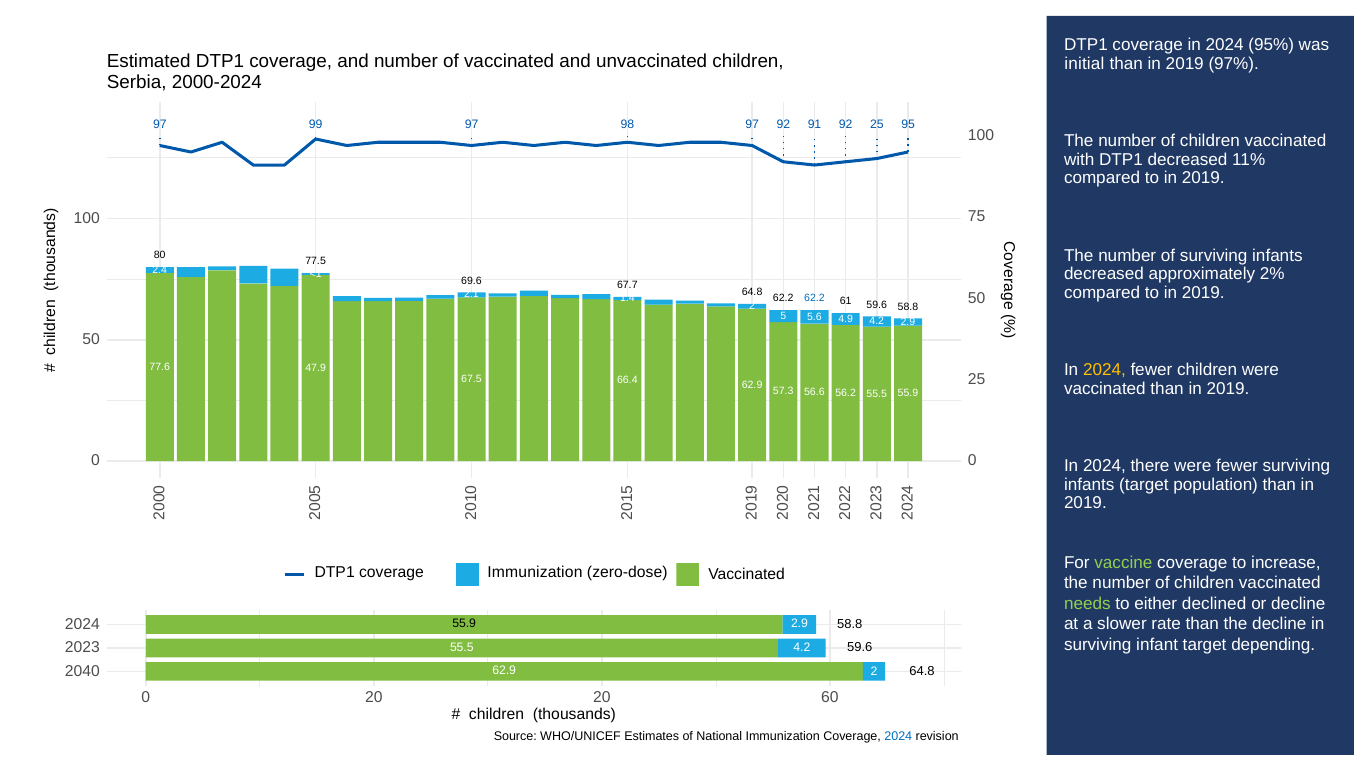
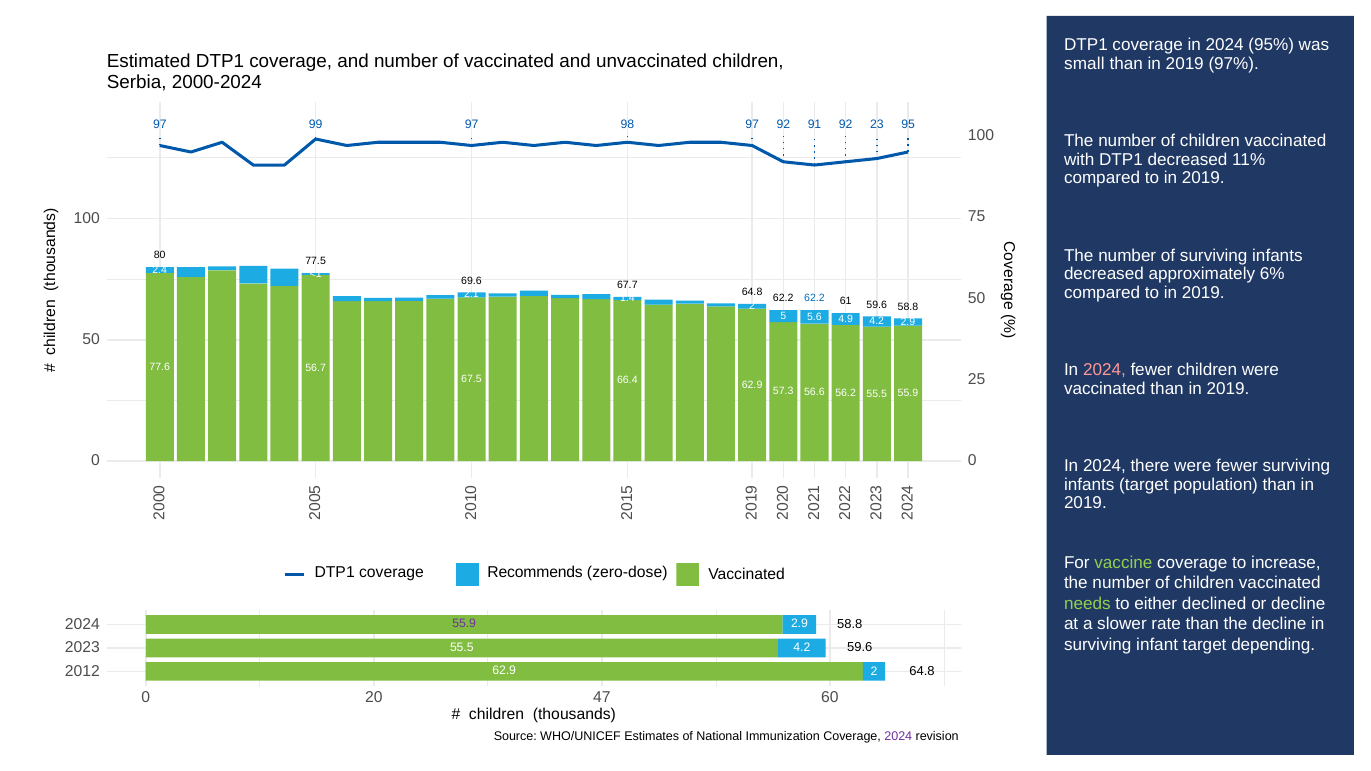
initial: initial -> small
92 25: 25 -> 23
2%: 2% -> 6%
2024 at (1104, 370) colour: yellow -> pink
47.9: 47.9 -> 56.7
coverage Immunization: Immunization -> Recommends
55.9 at (464, 624) colour: black -> purple
2040: 2040 -> 2012
20 20: 20 -> 47
2024 at (898, 736) colour: blue -> purple
